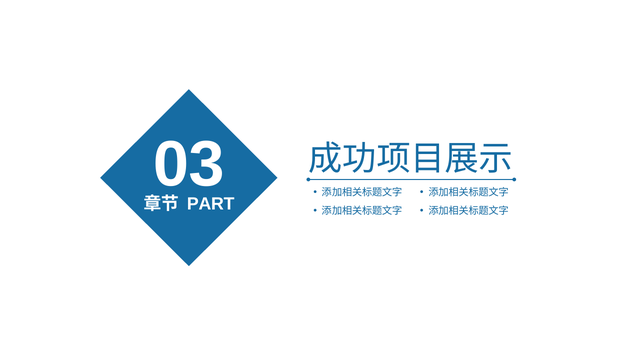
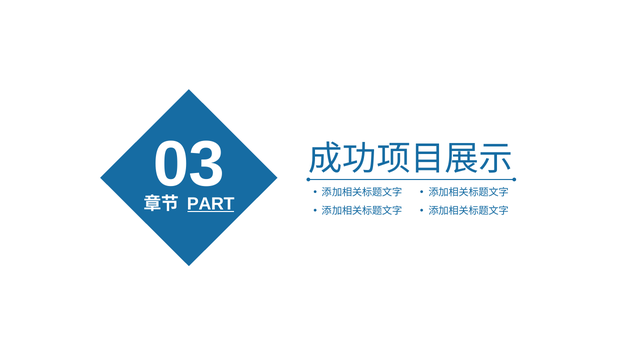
PART underline: none -> present
